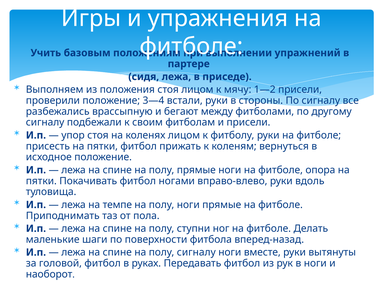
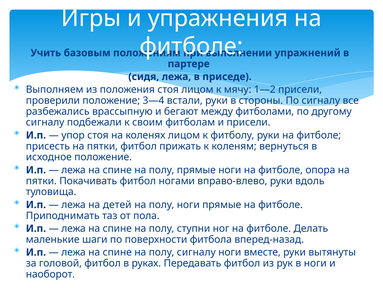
темпе: темпе -> детей
